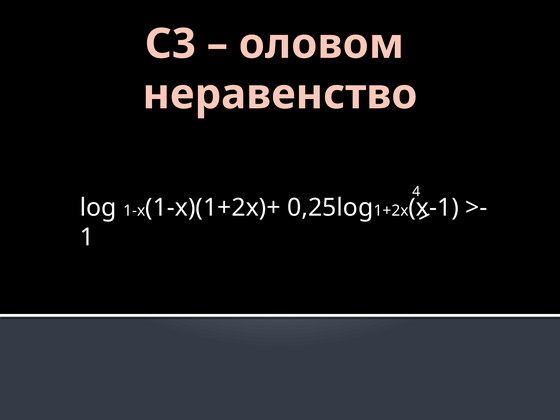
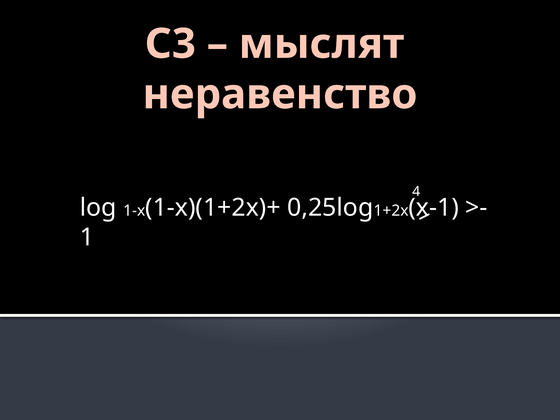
оловом: оловом -> мыслят
